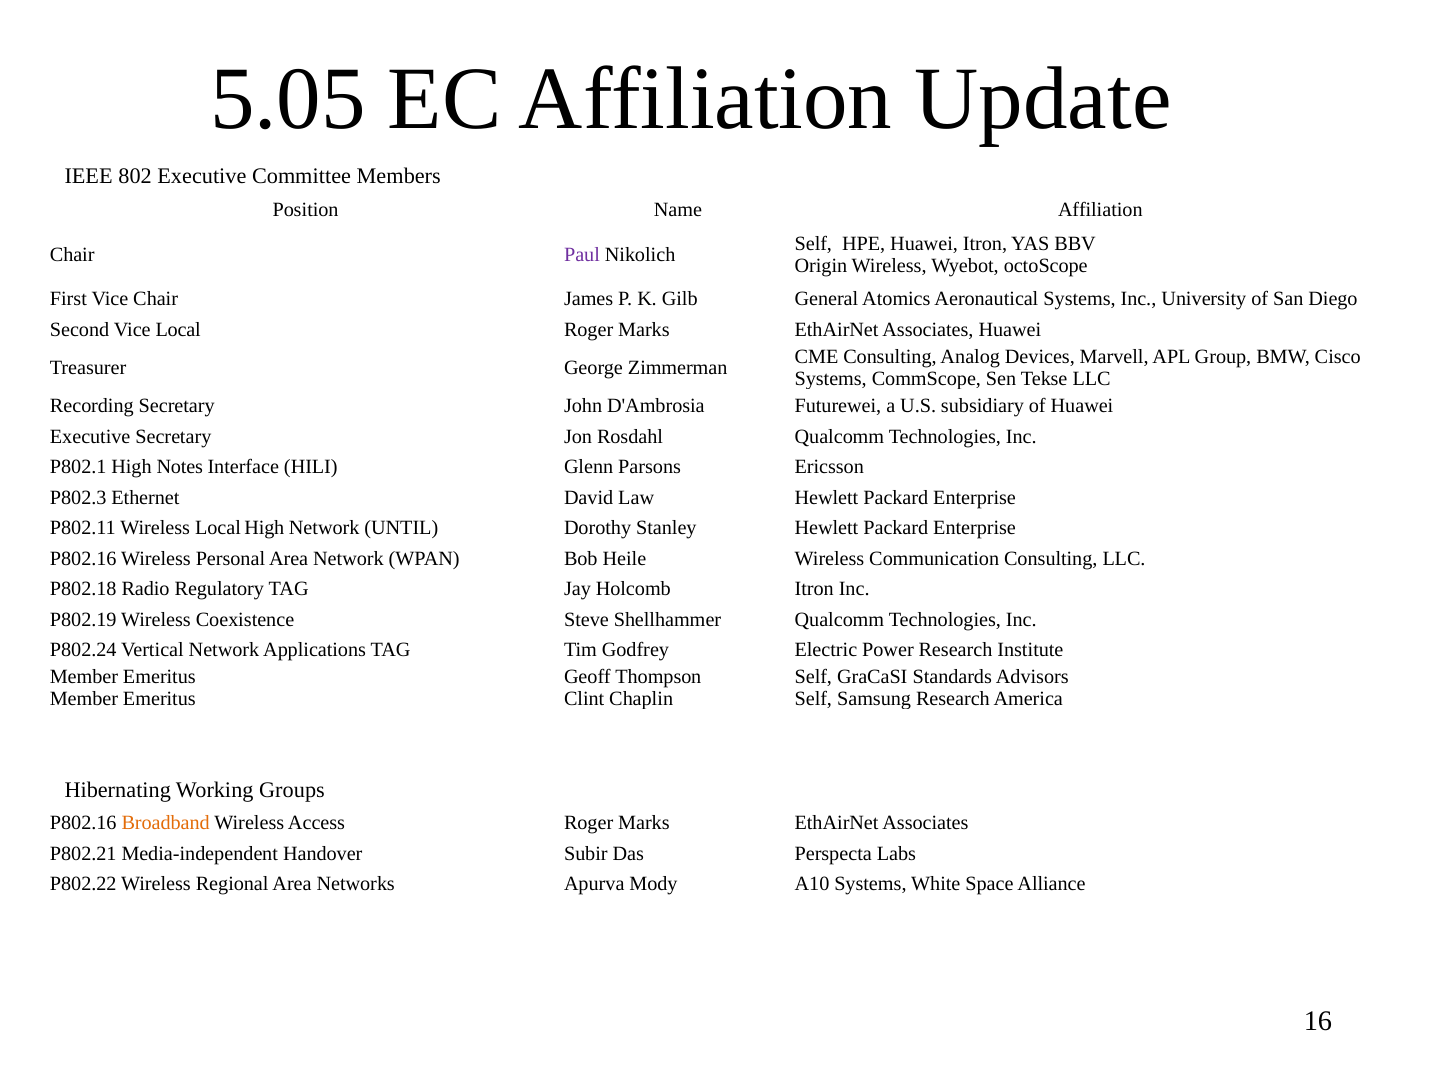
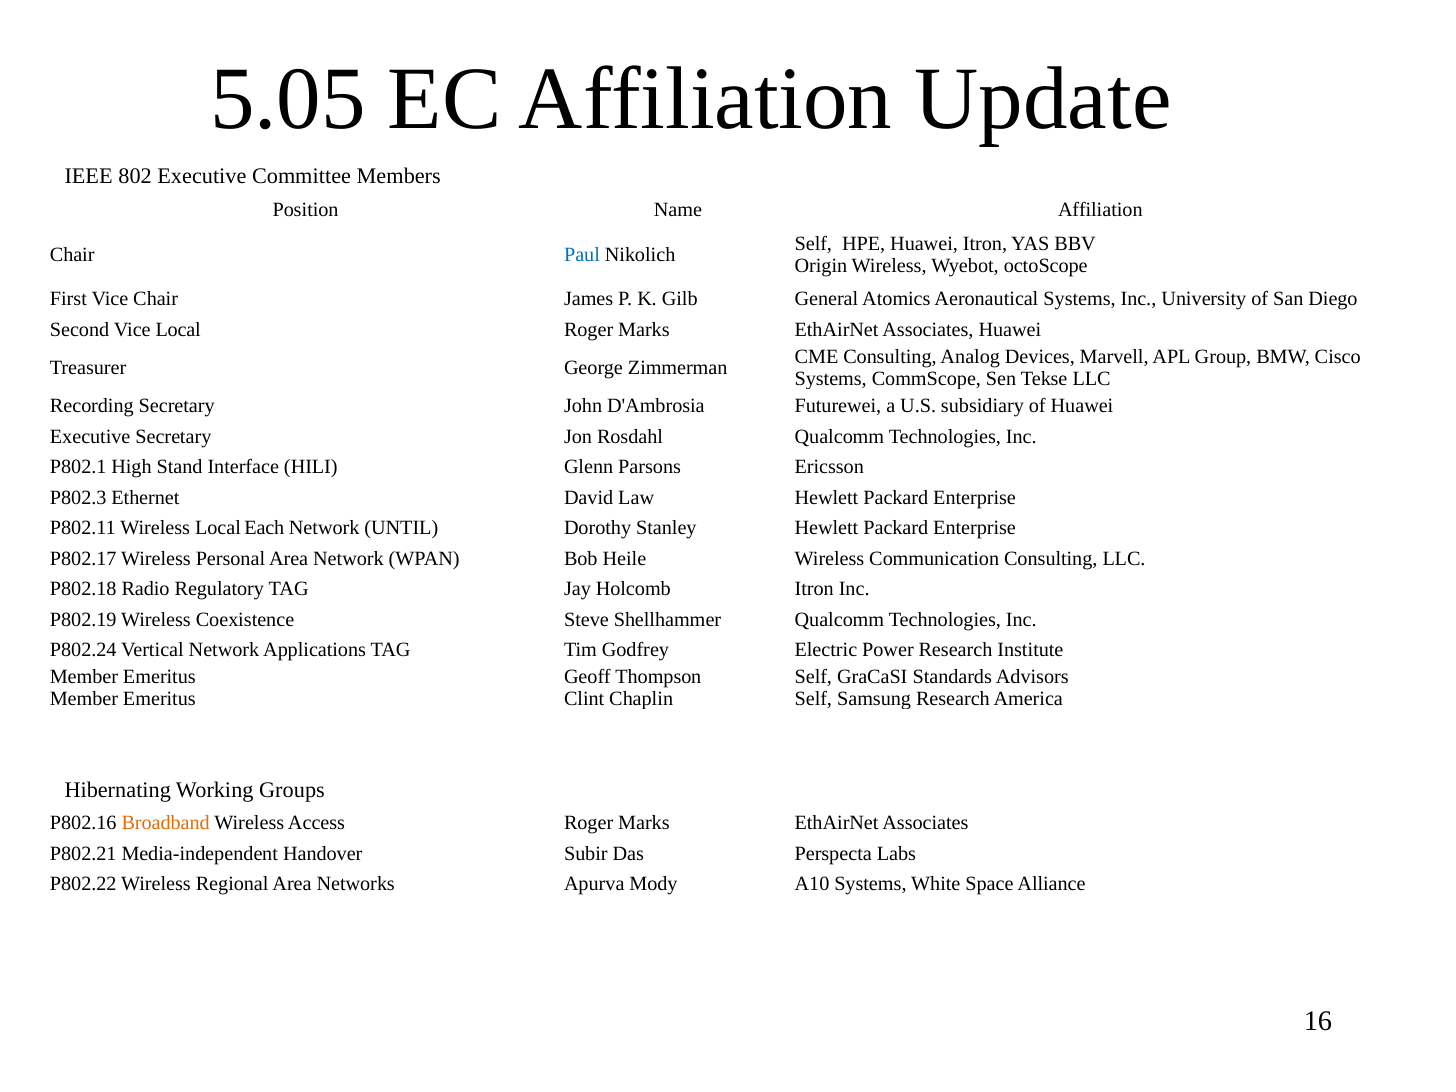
Paul colour: purple -> blue
Notes: Notes -> Stand
Local High: High -> Each
P802.16 at (83, 558): P802.16 -> P802.17
